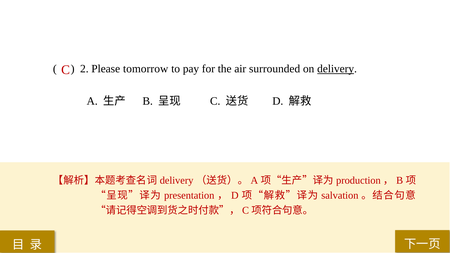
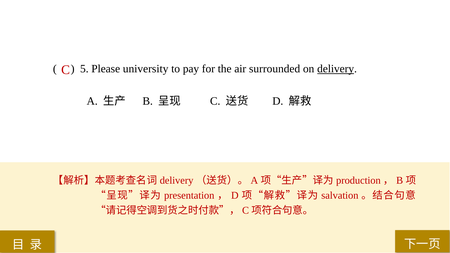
2: 2 -> 5
tomorrow: tomorrow -> university
